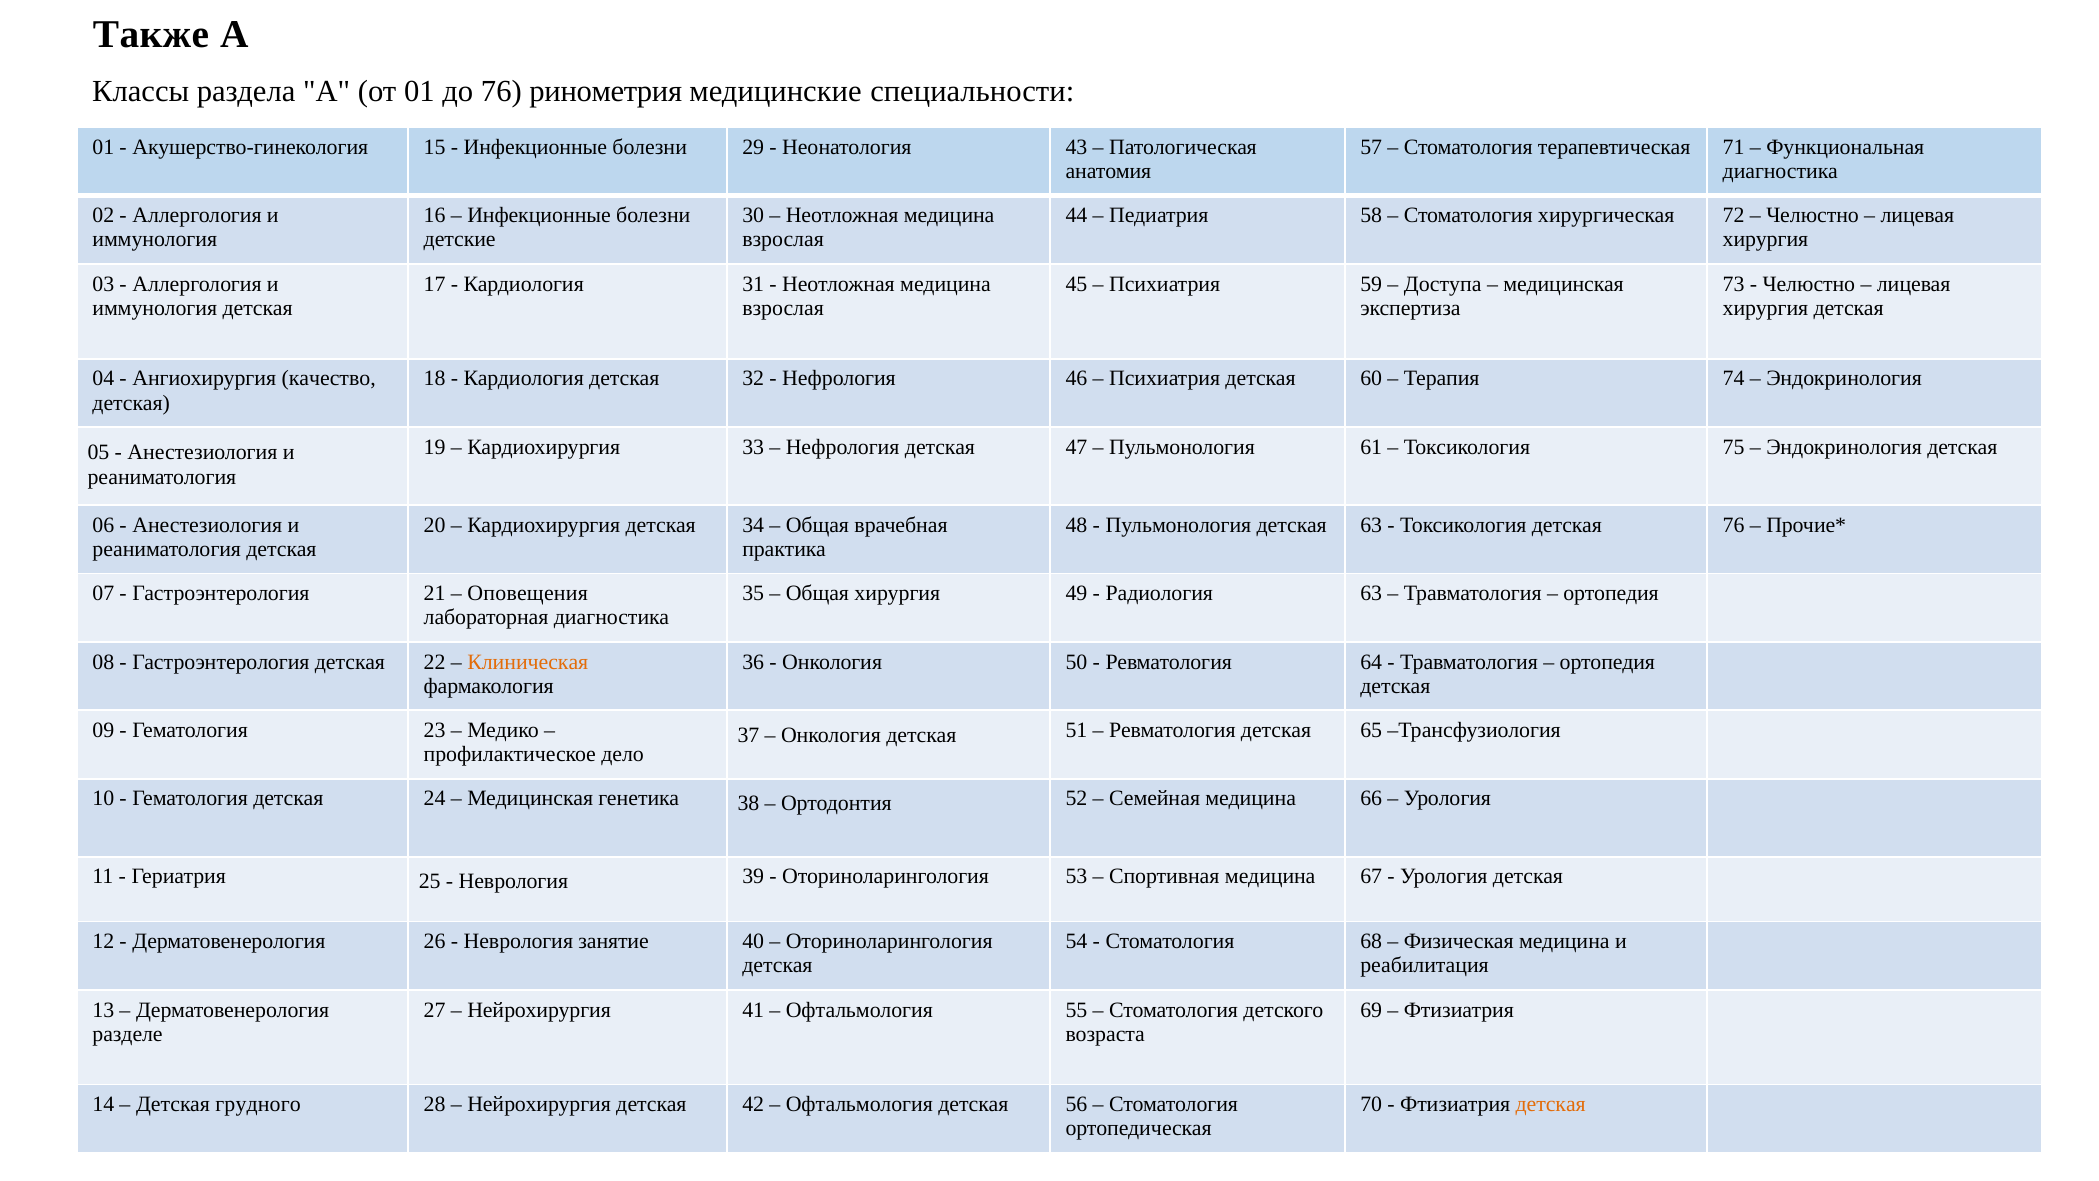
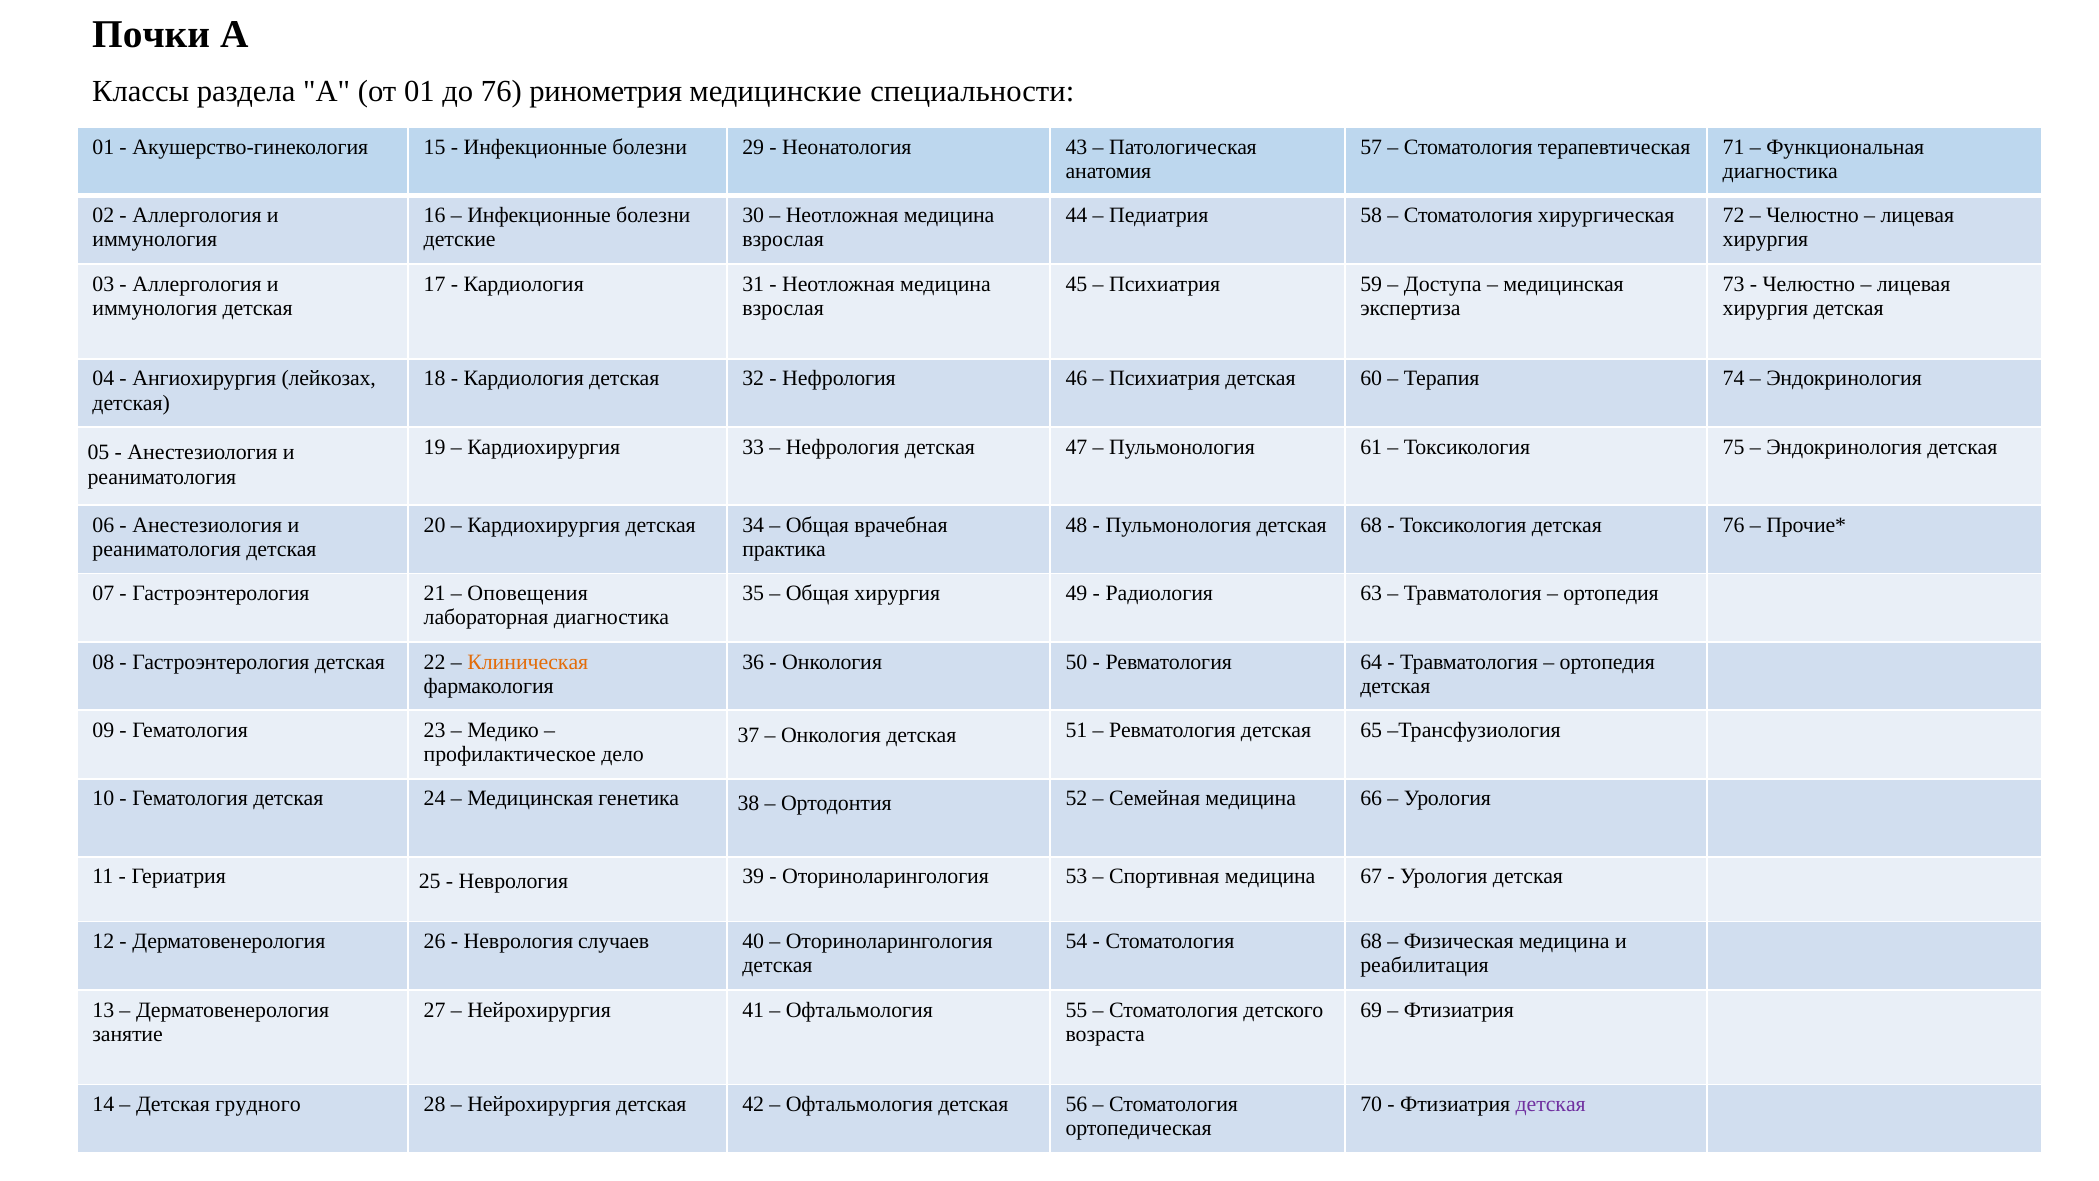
Также: Также -> Почки
качество: качество -> лейкозах
детская 63: 63 -> 68
занятие: занятие -> случаев
разделе: разделе -> занятие
детская at (1551, 1104) colour: orange -> purple
